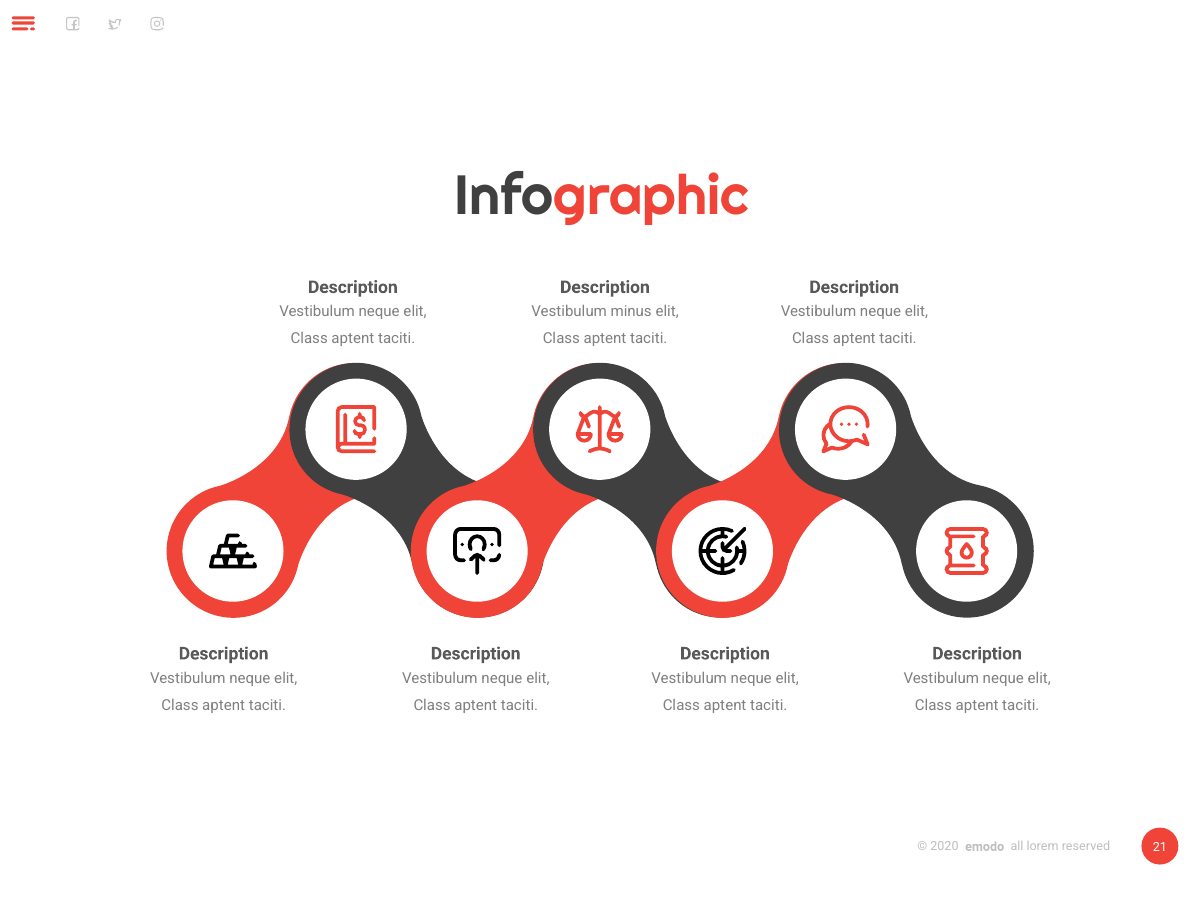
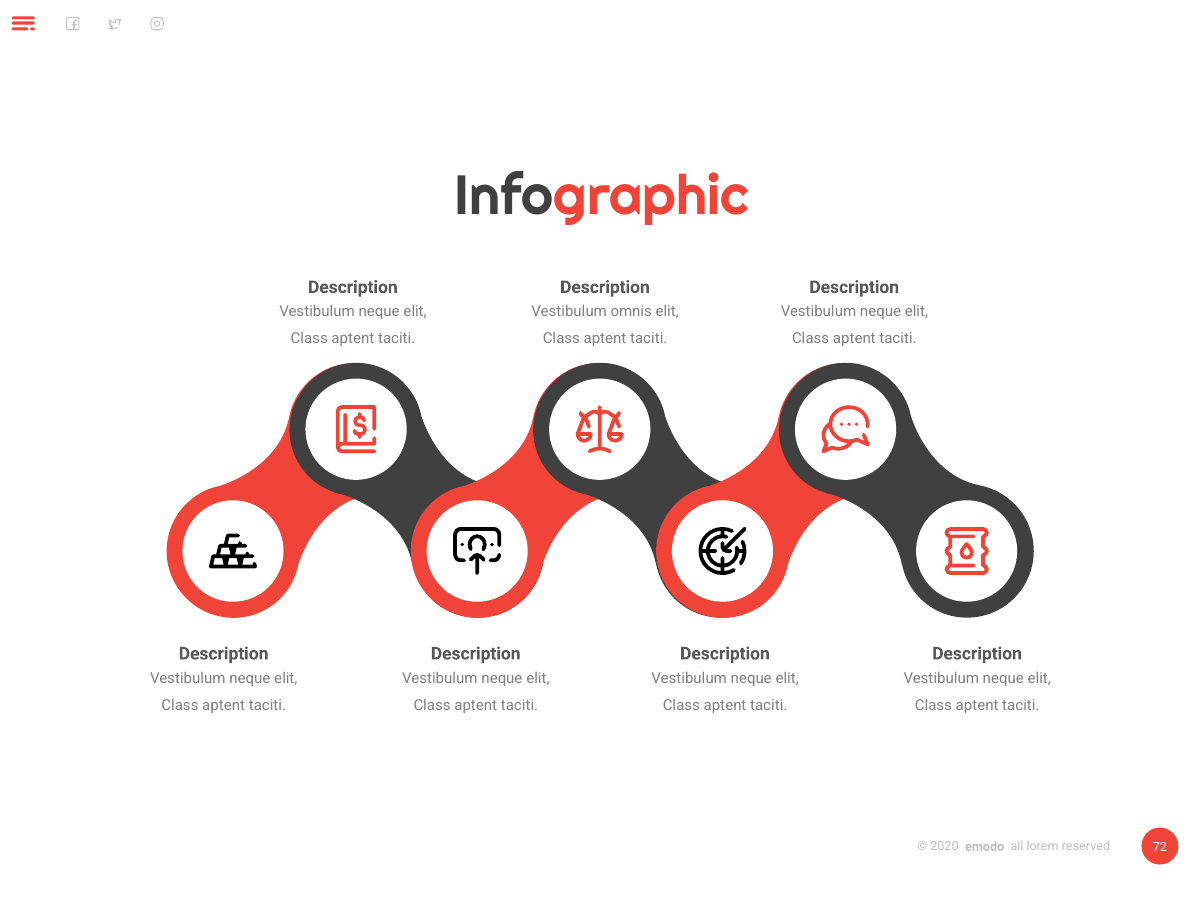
minus: minus -> omnis
21: 21 -> 72
